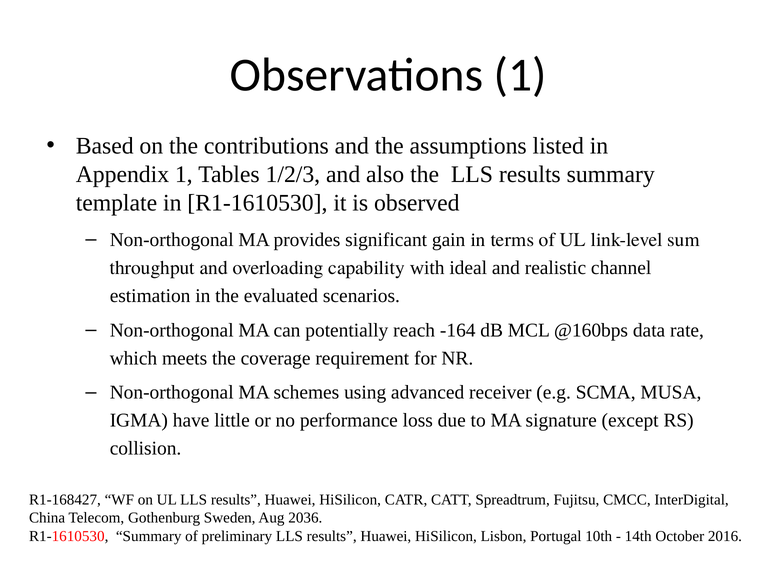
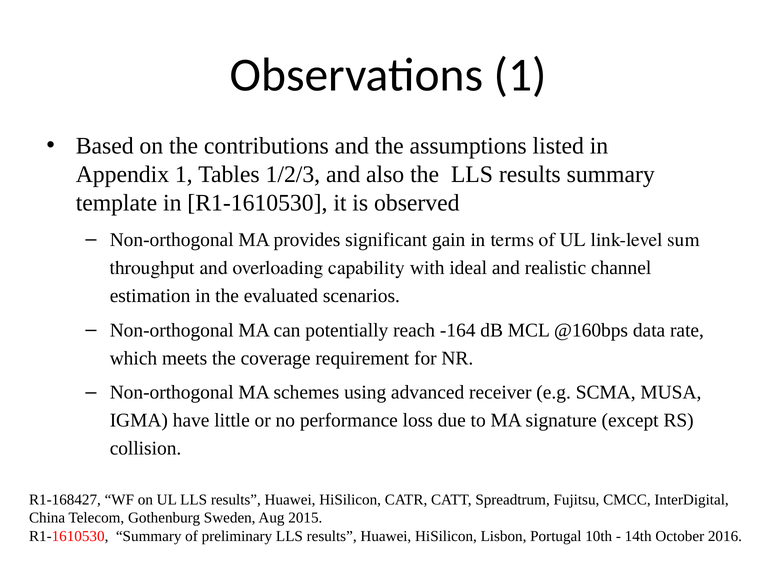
2036: 2036 -> 2015
